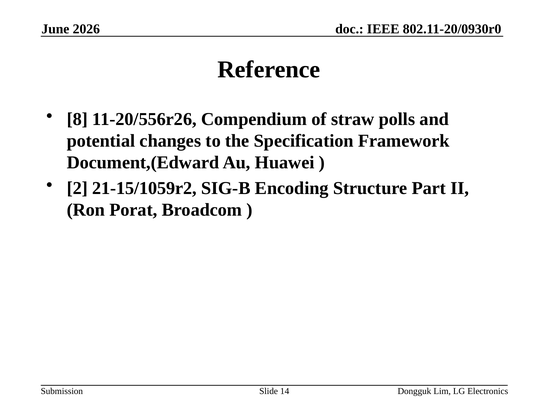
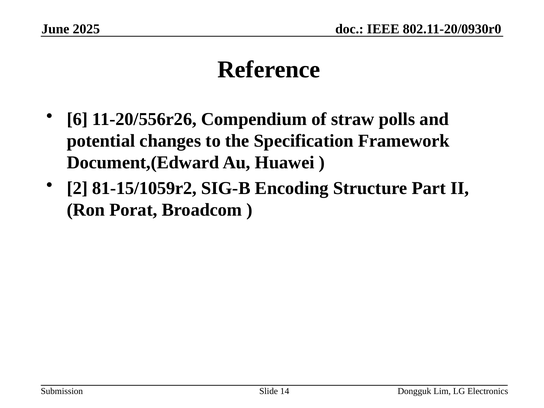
2026: 2026 -> 2025
8: 8 -> 6
21-15/1059r2: 21-15/1059r2 -> 81-15/1059r2
